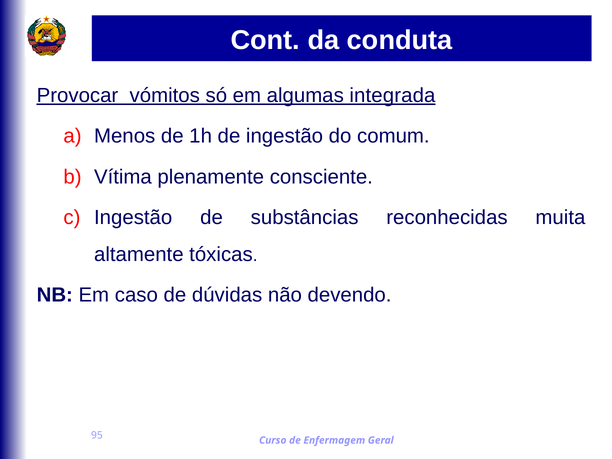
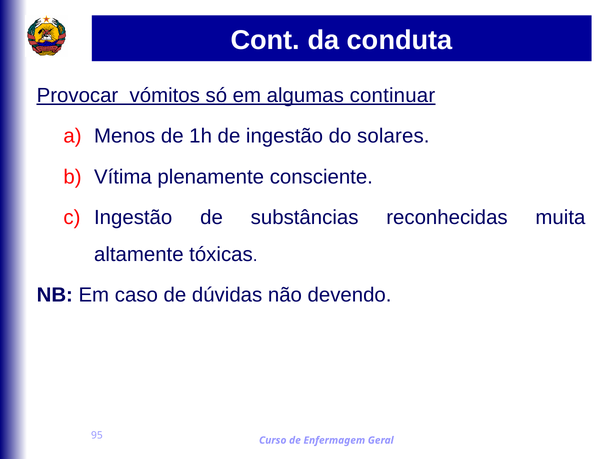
integrada: integrada -> continuar
comum: comum -> solares
